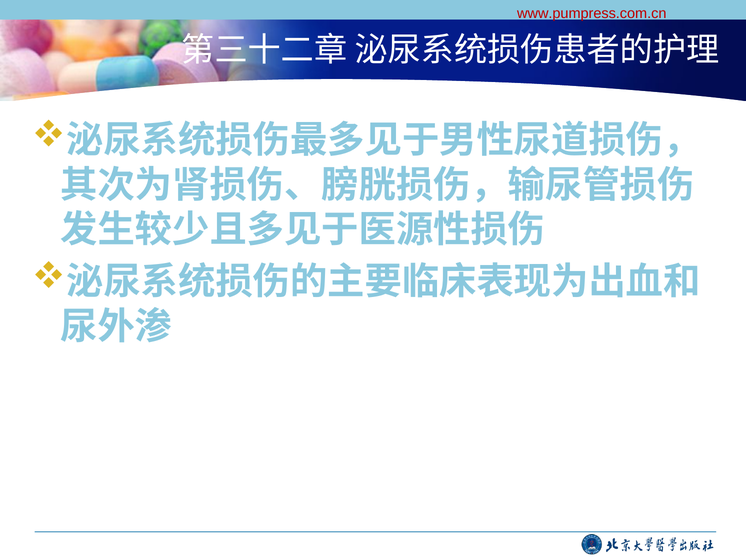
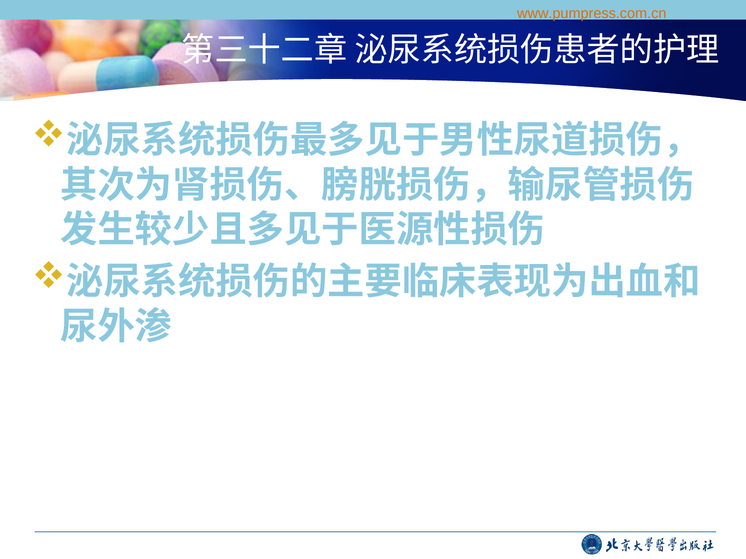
www.pumpress.com.cn colour: red -> orange
